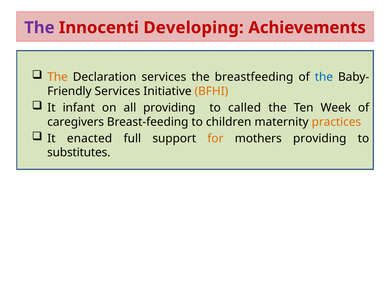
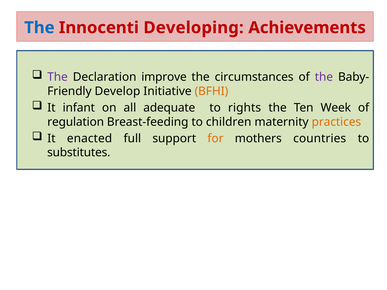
The at (39, 28) colour: purple -> blue
The at (58, 77) colour: orange -> purple
Declaration services: services -> improve
breastfeeding: breastfeeding -> circumstances
the at (324, 77) colour: blue -> purple
Services at (117, 91): Services -> Develop
all providing: providing -> adequate
called: called -> rights
caregivers: caregivers -> regulation
mothers providing: providing -> countries
